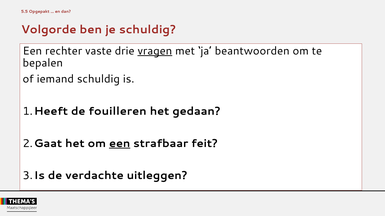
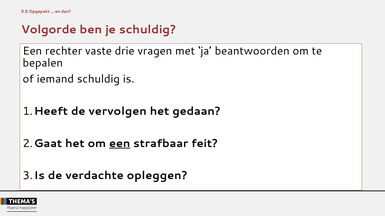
vragen underline: present -> none
fouilleren: fouilleren -> vervolgen
uitleggen: uitleggen -> opleggen
